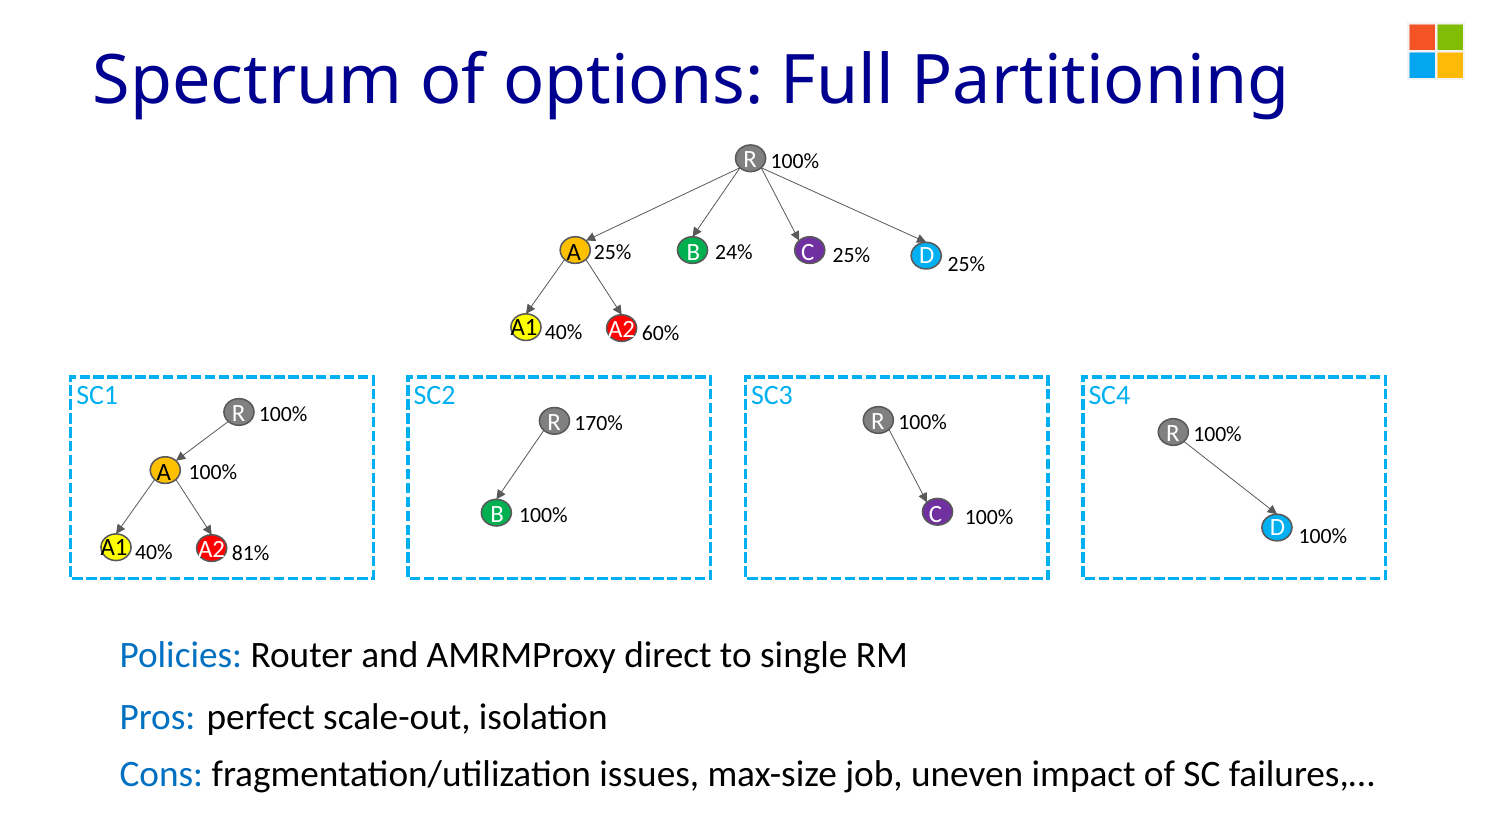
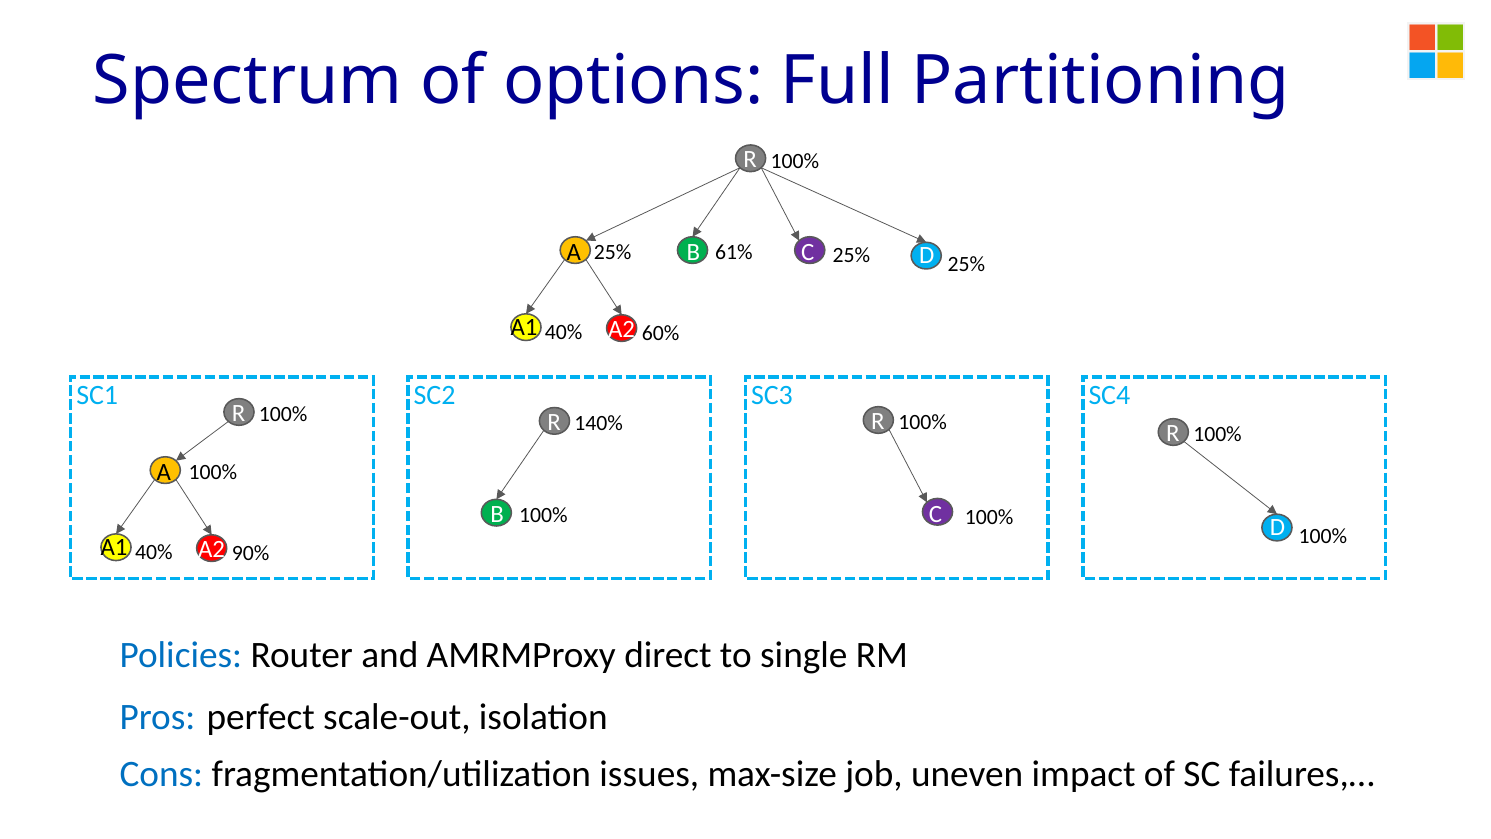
24%: 24% -> 61%
170%: 170% -> 140%
81%: 81% -> 90%
